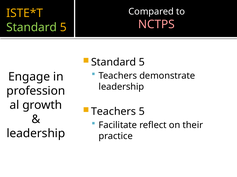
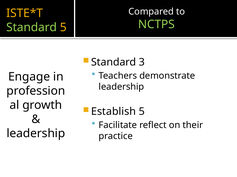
NCTPS colour: pink -> light green
5 at (142, 62): 5 -> 3
Teachers at (114, 112): Teachers -> Establish
